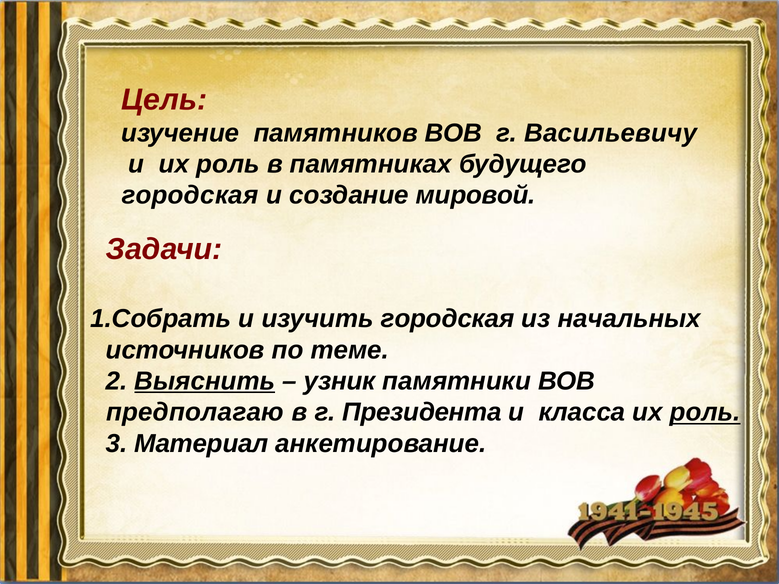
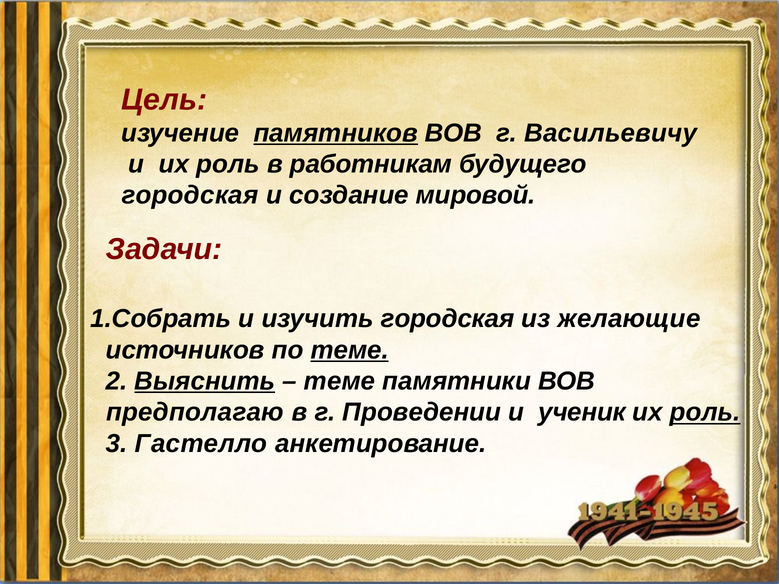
памятников underline: none -> present
памятниках: памятниках -> работникам
начальных: начальных -> желающие
теме at (350, 350) underline: none -> present
узник at (340, 381): узник -> теме
Президента: Президента -> Проведении
класса: класса -> ученик
Материал: Материал -> Гастелло
